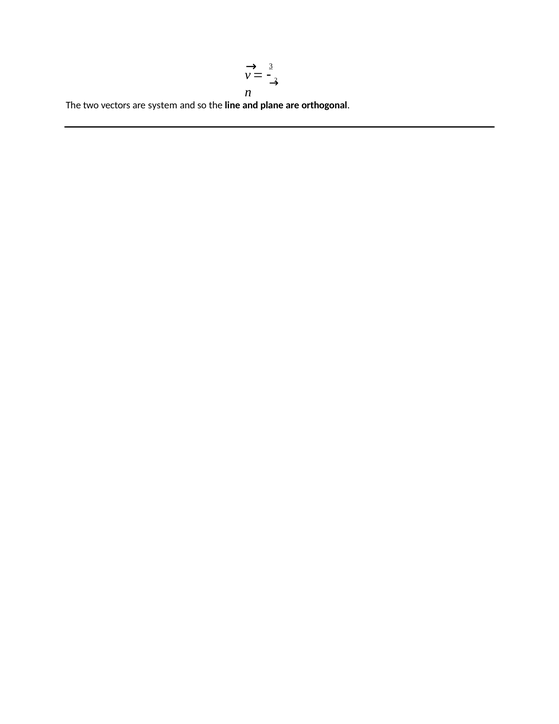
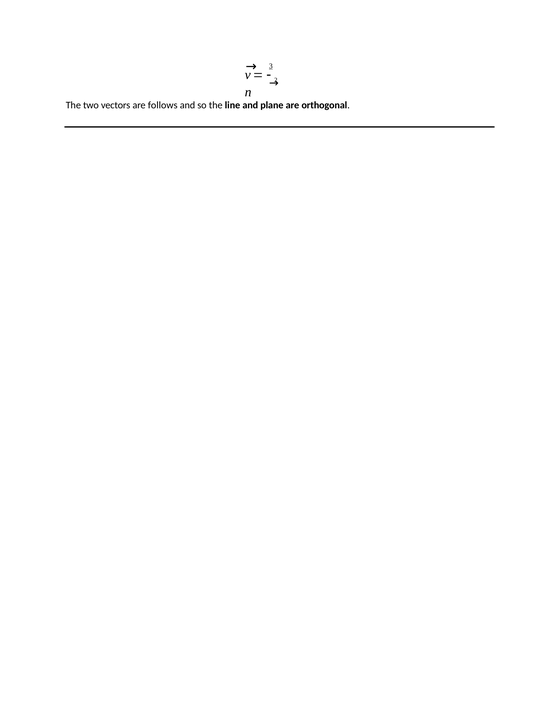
system: system -> follows
